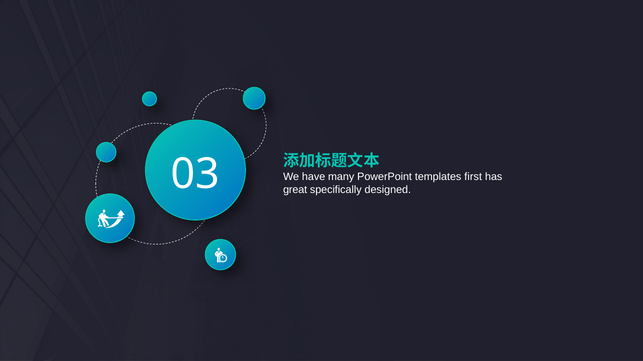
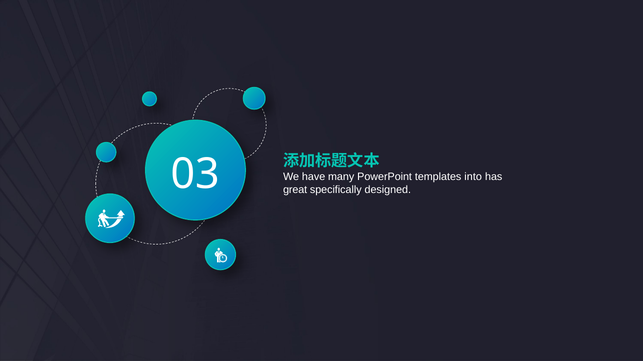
first: first -> into
